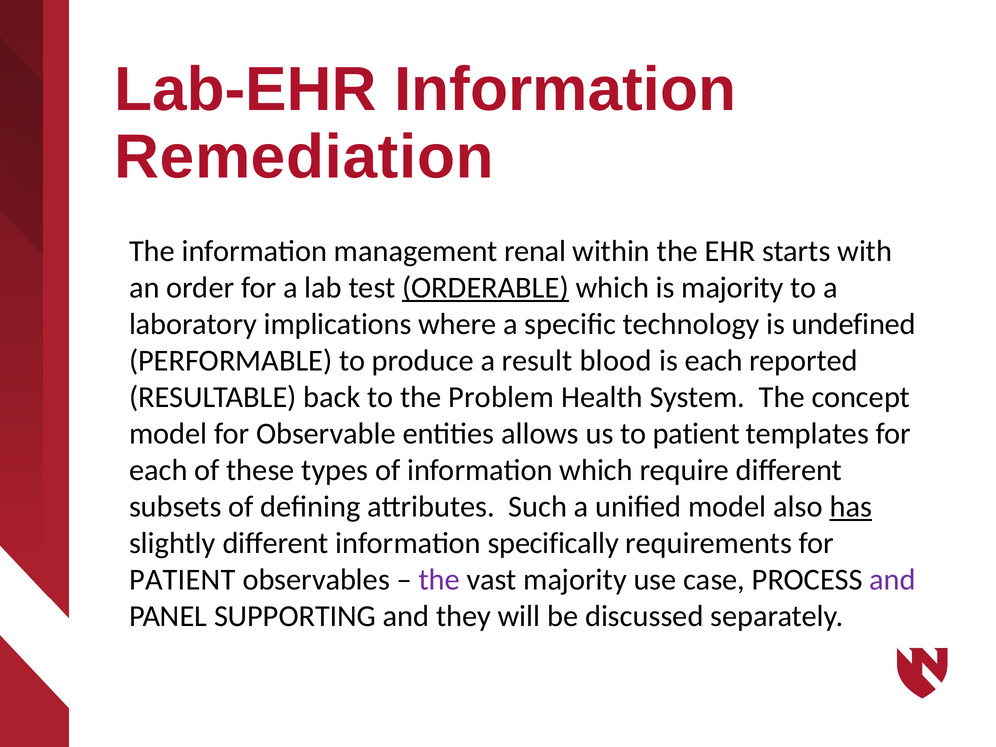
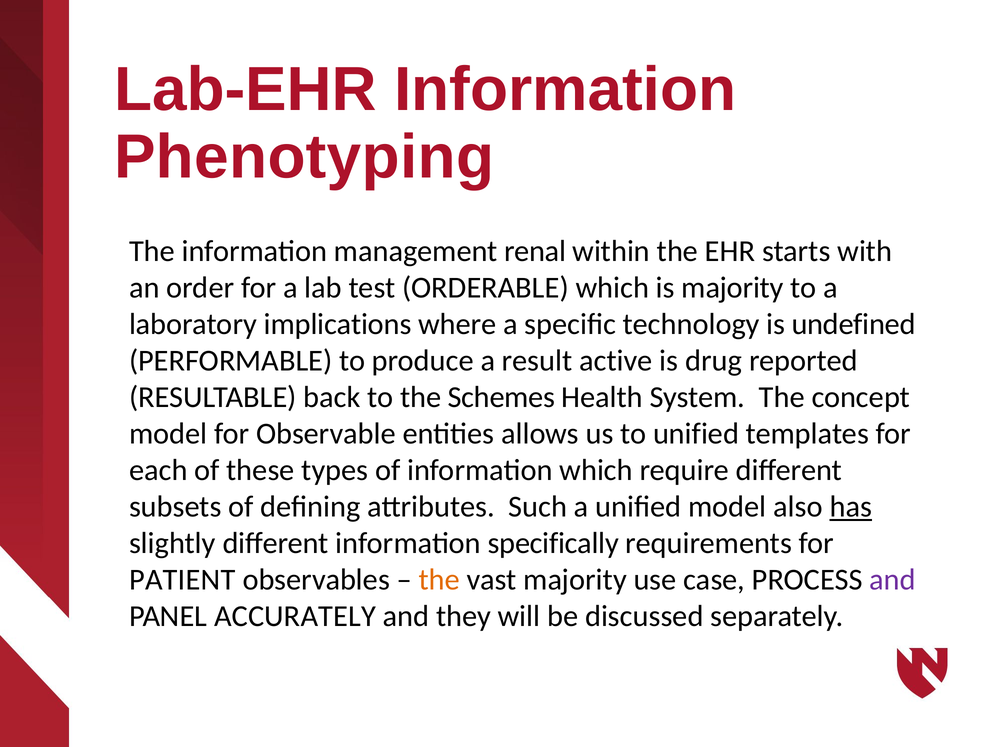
Remediation: Remediation -> Phenotyping
ORDERABLE underline: present -> none
blood: blood -> active
is each: each -> drug
Problem: Problem -> Schemes
to patient: patient -> unified
the at (439, 580) colour: purple -> orange
SUPPORTING: SUPPORTING -> ACCURATELY
